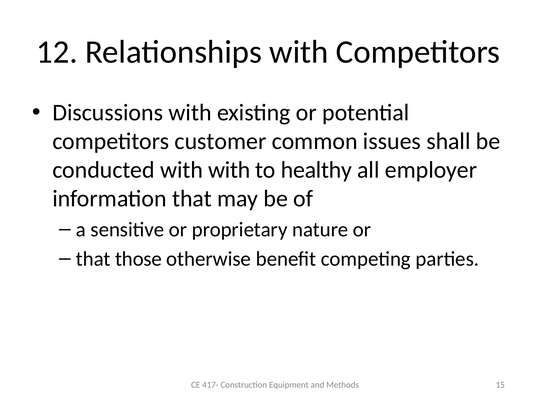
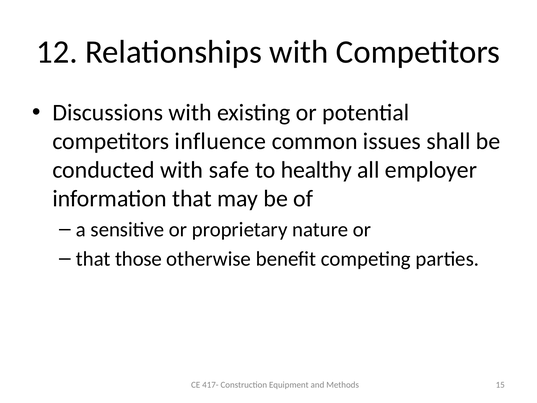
customer: customer -> influence
with with: with -> safe
